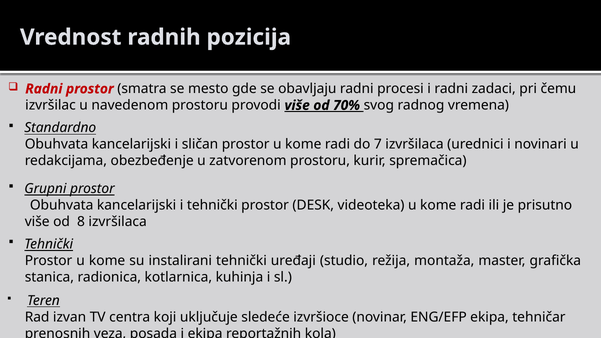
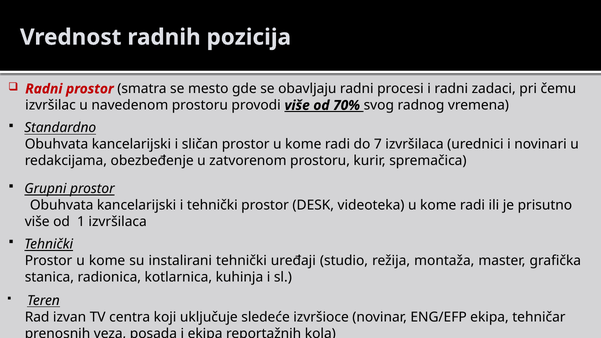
8: 8 -> 1
